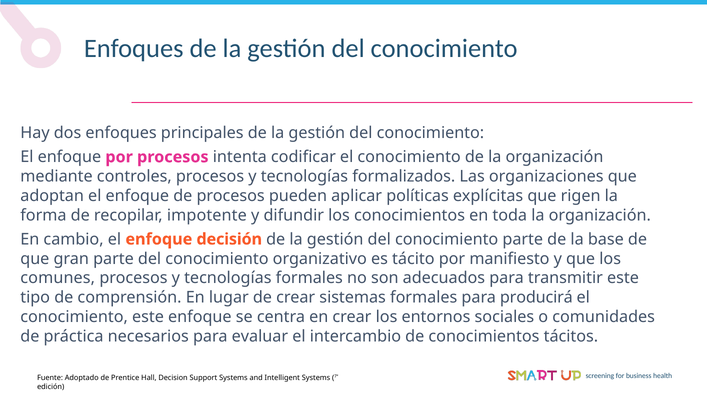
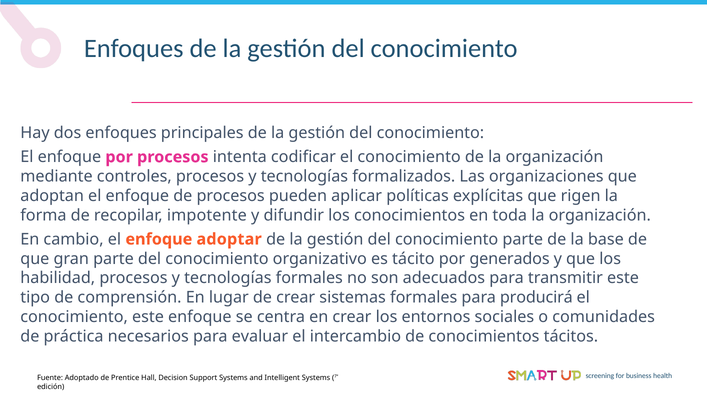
decisión: decisión -> adoptar
manifiesto: manifiesto -> generados
comunes: comunes -> habilidad
